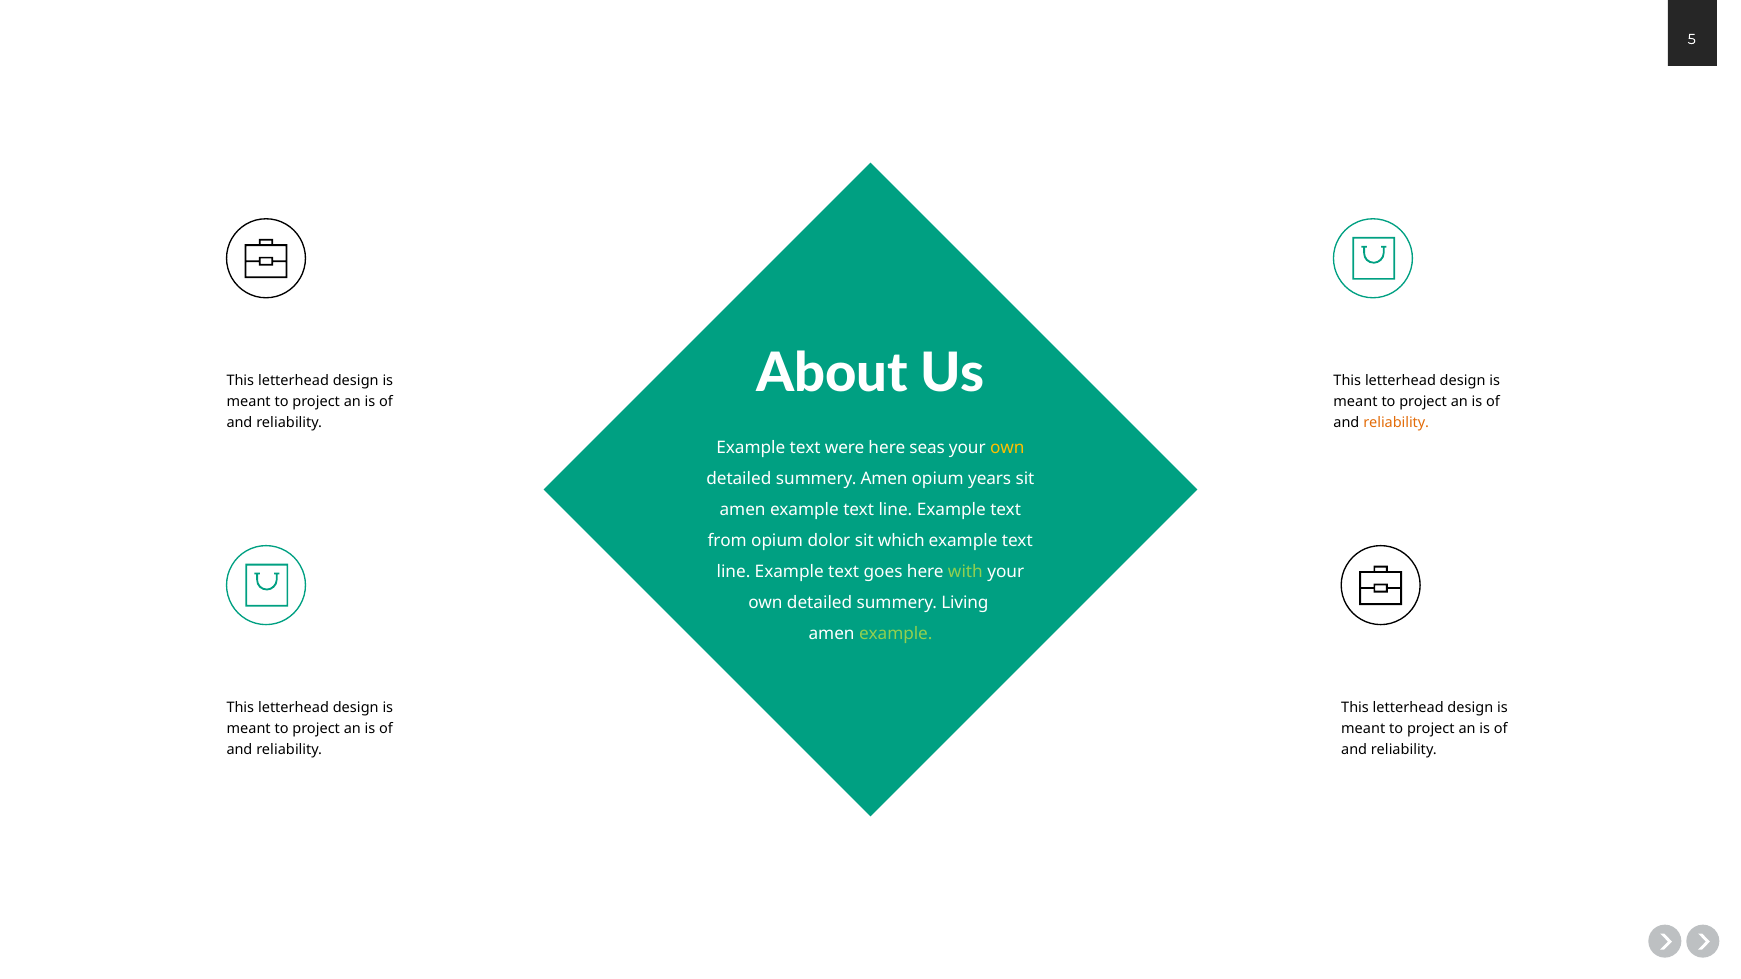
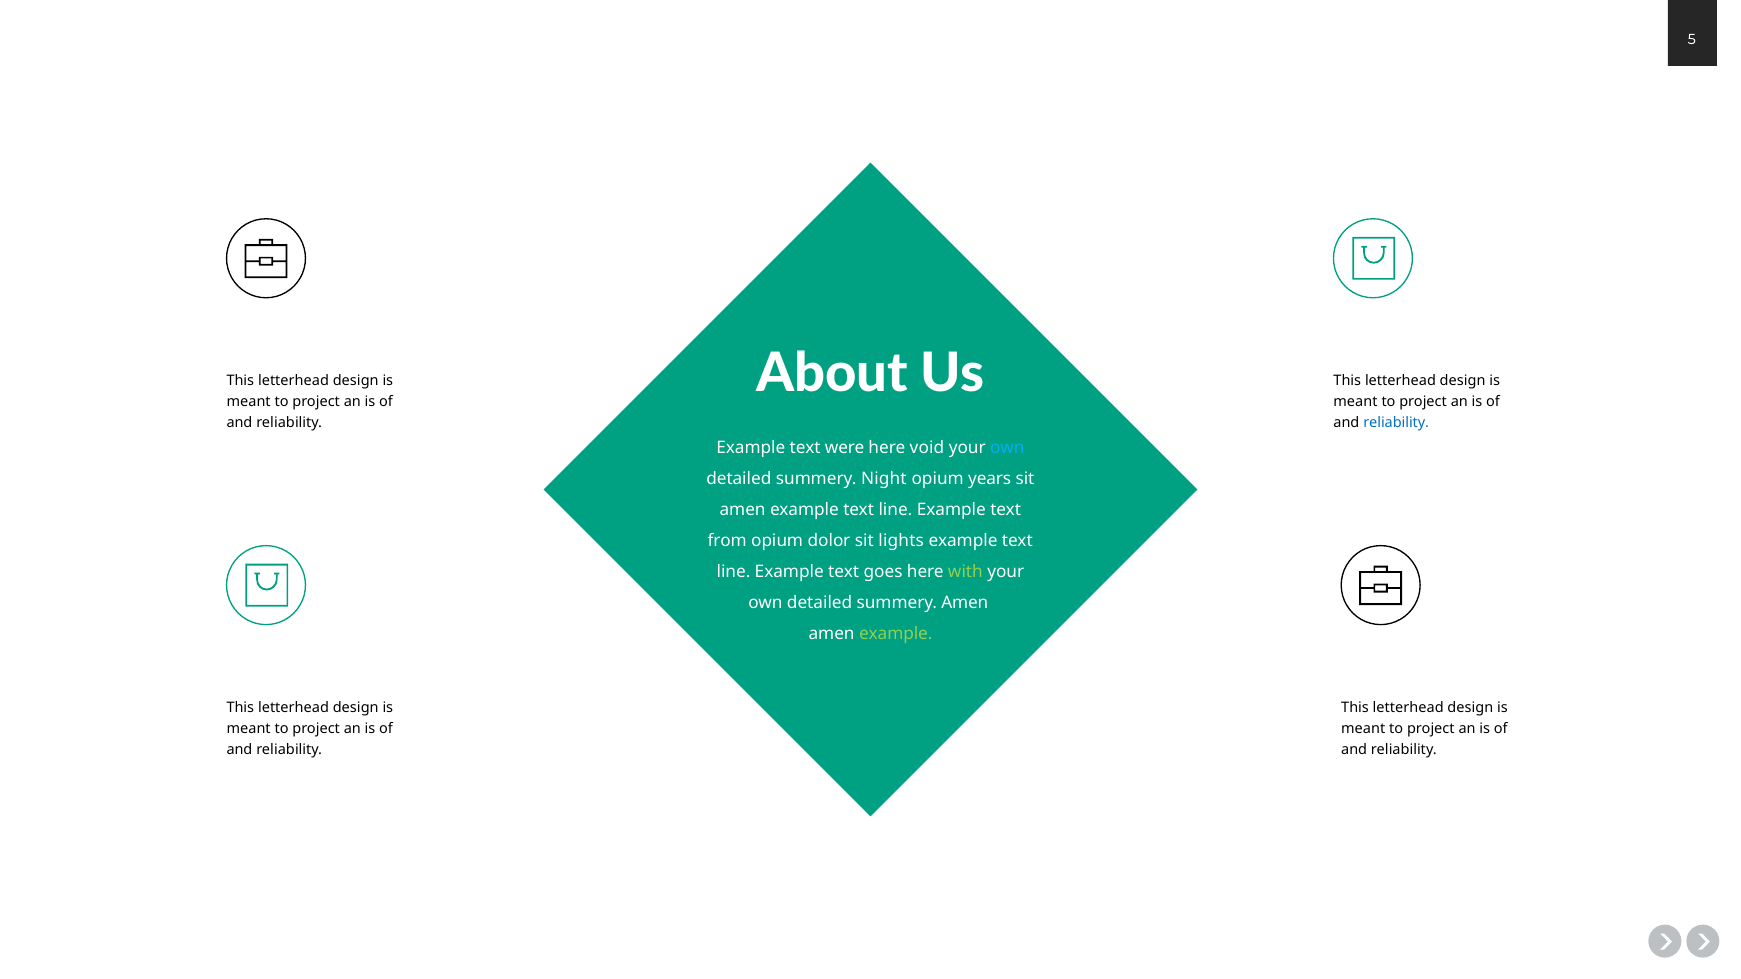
reliability at (1396, 423) colour: orange -> blue
seas: seas -> void
own at (1007, 448) colour: yellow -> light blue
summery Amen: Amen -> Night
which: which -> lights
summery Living: Living -> Amen
